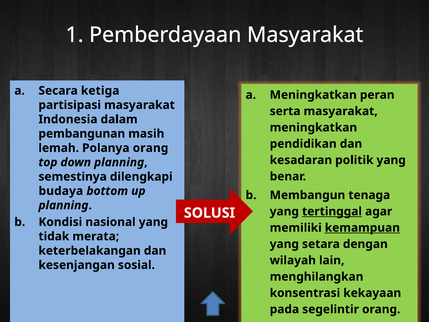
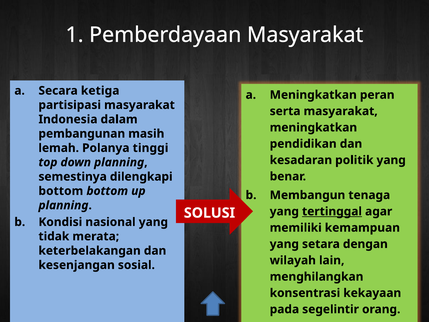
Polanya orang: orang -> tinggi
budaya at (61, 191): budaya -> bottom
kemampuan underline: present -> none
